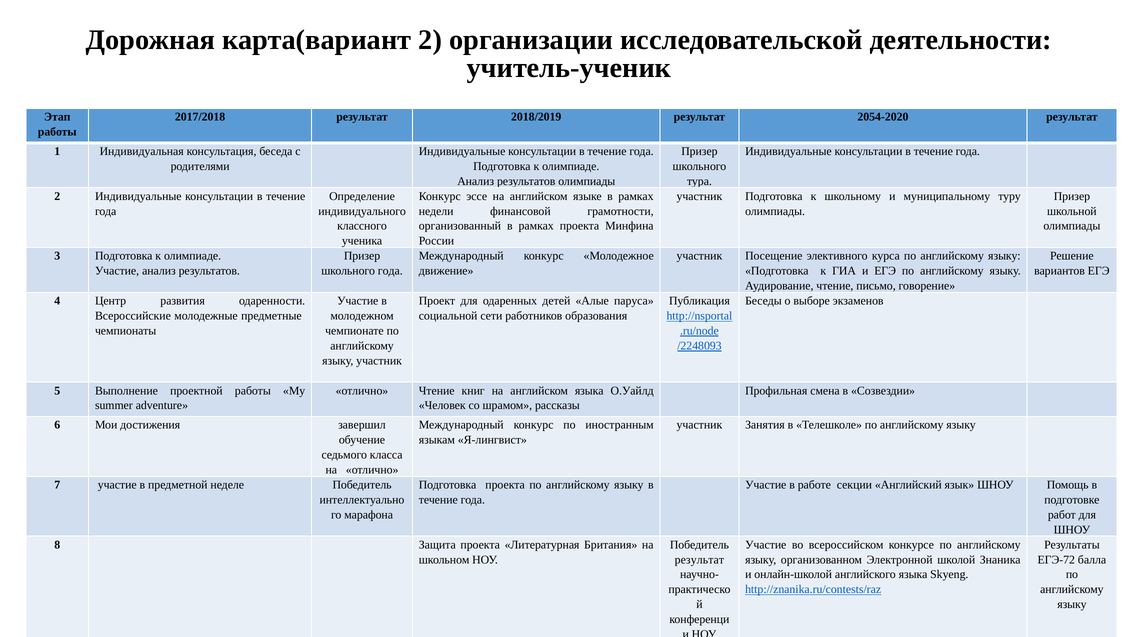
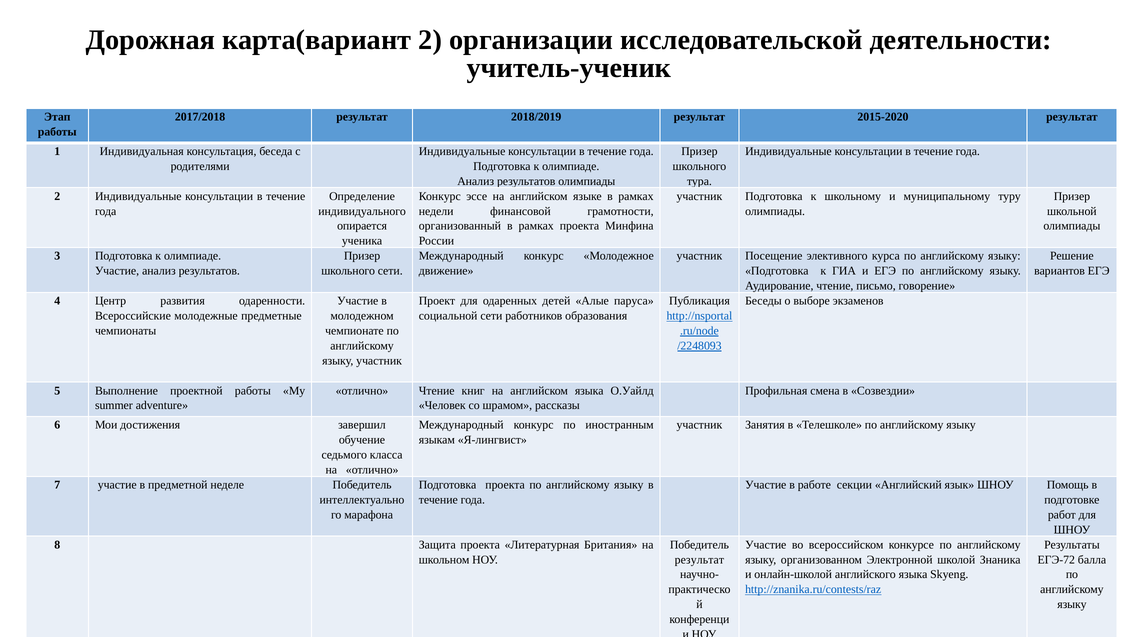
2054-2020: 2054-2020 -> 2015-2020
классного: классного -> опирается
школьного года: года -> сети
